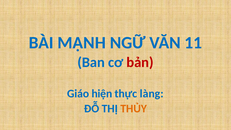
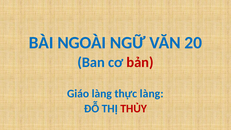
MẠNH: MẠNH -> NGOÀI
11: 11 -> 20
Giáo hiện: hiện -> làng
THỦY colour: orange -> red
